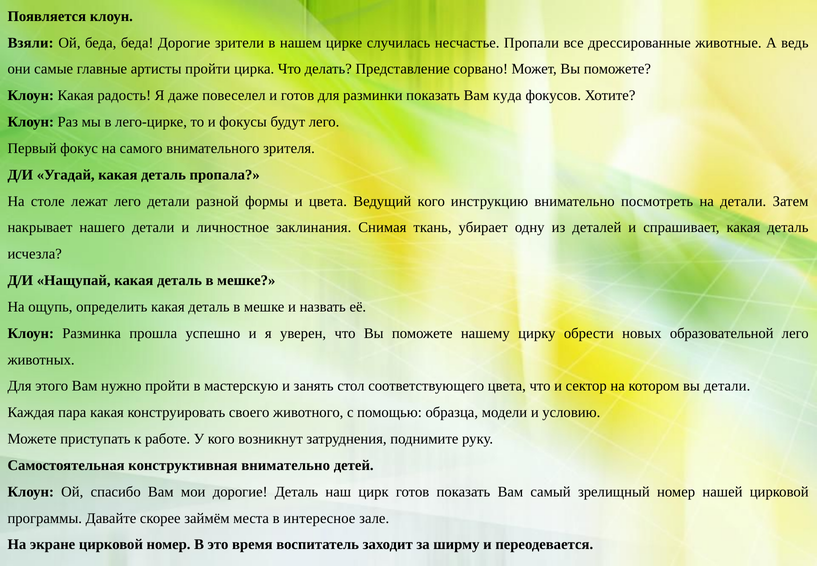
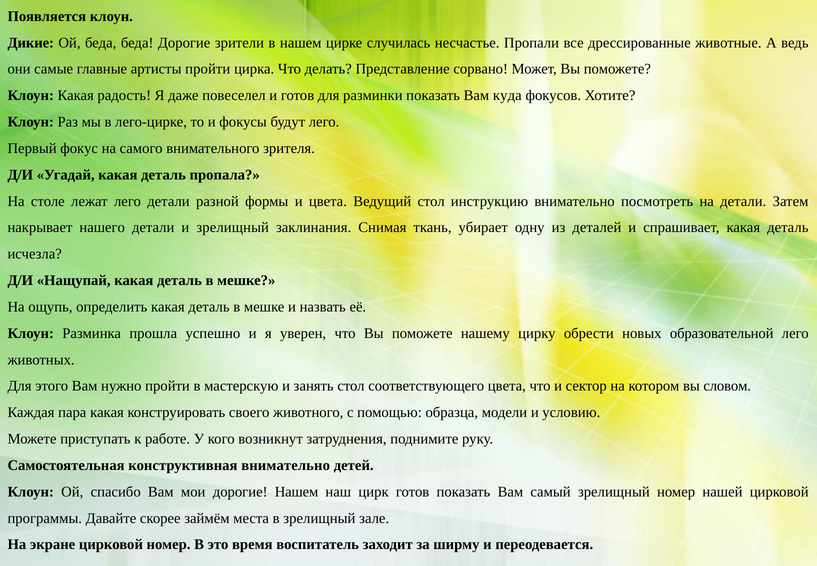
Взяли: Взяли -> Дикие
Ведущий кого: кого -> стол
и личностное: личностное -> зрелищный
вы детали: детали -> словом
дорогие Деталь: Деталь -> Нашем
в интересное: интересное -> зрелищный
